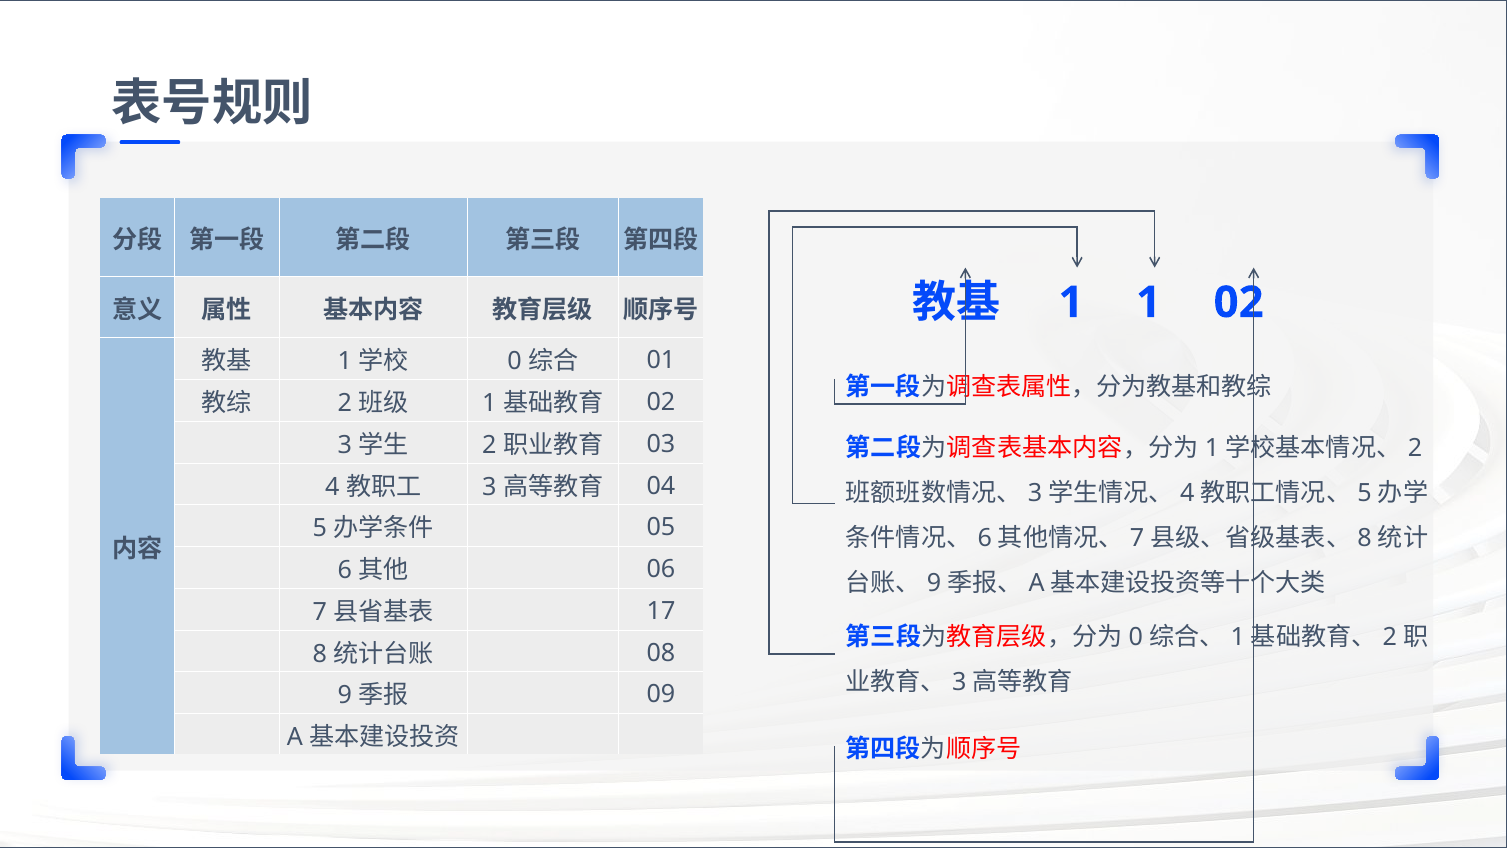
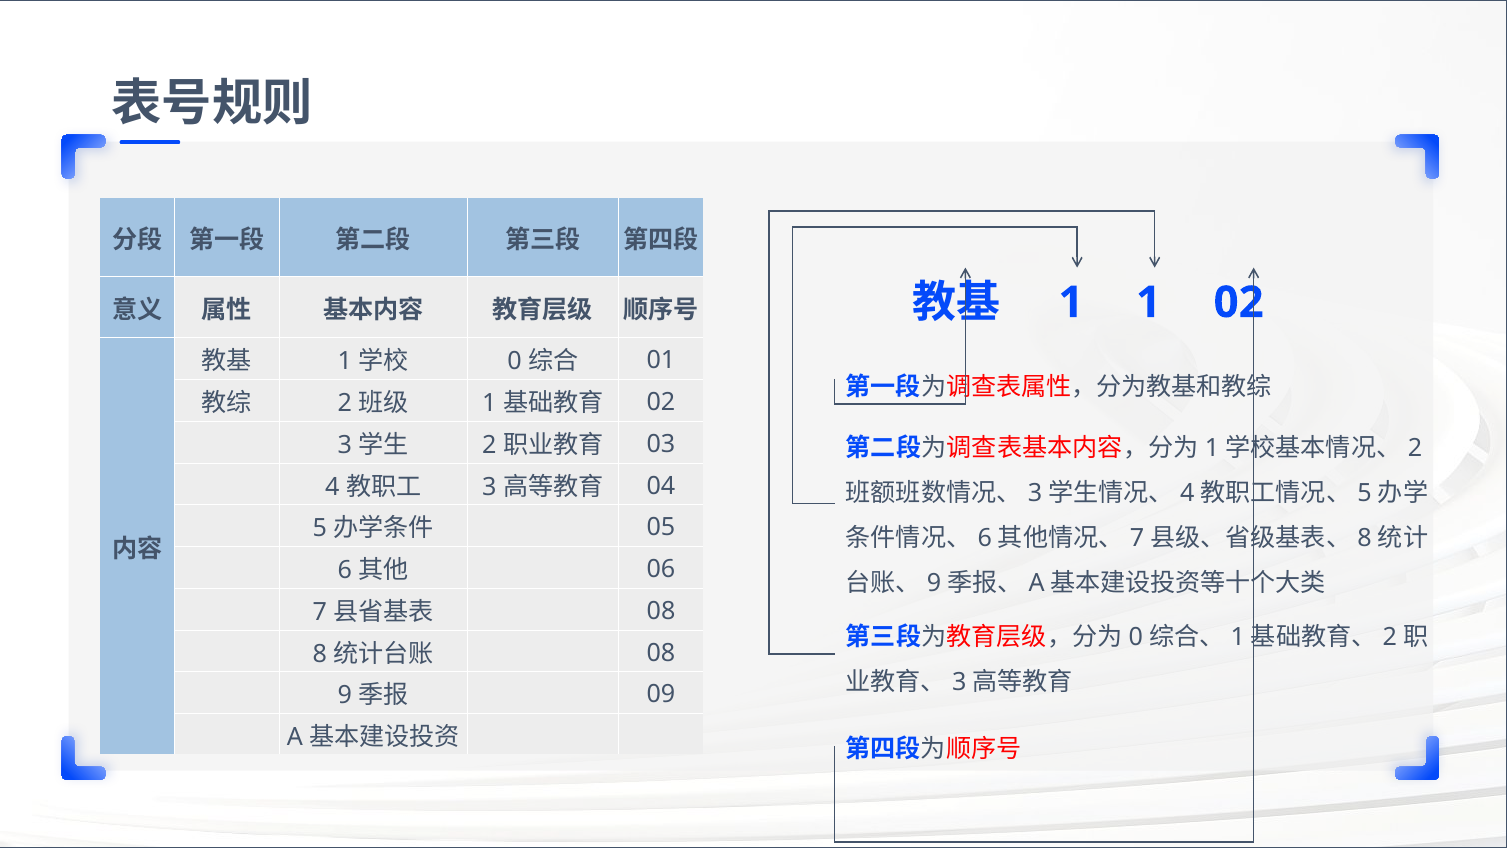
17 at (661, 611): 17 -> 08
